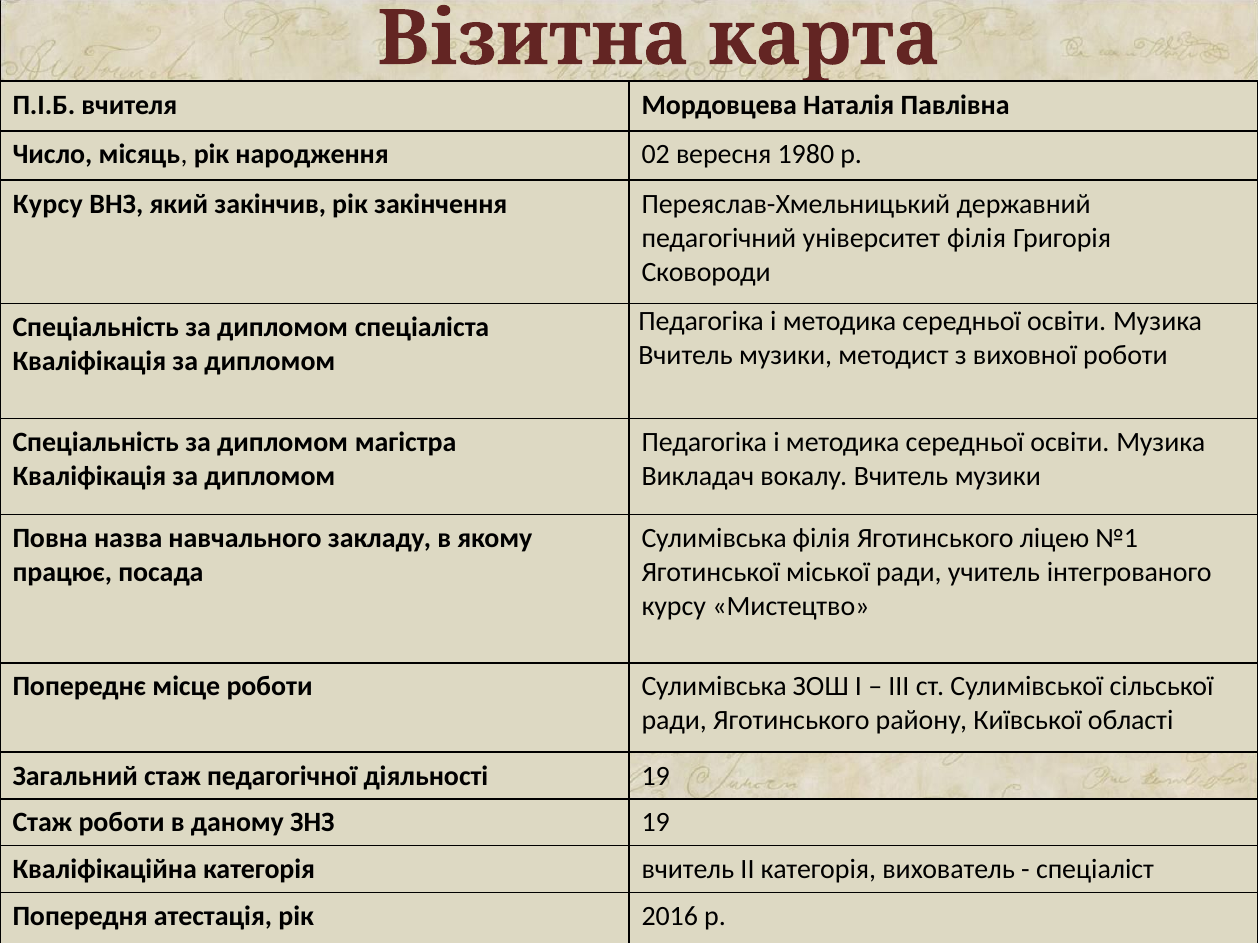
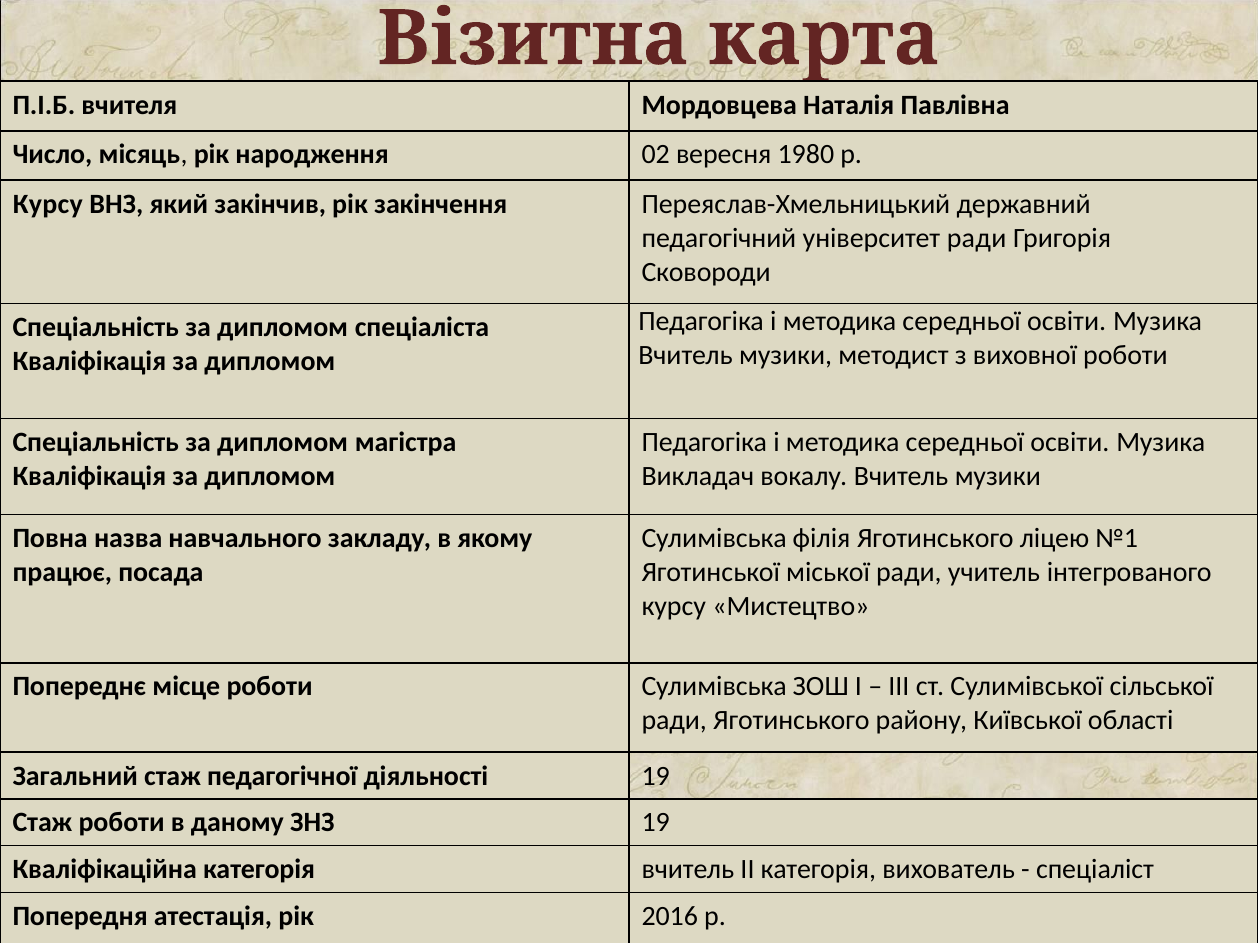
університет філія: філія -> ради
